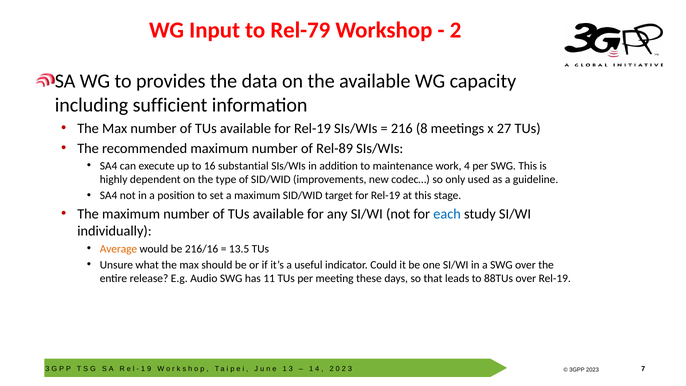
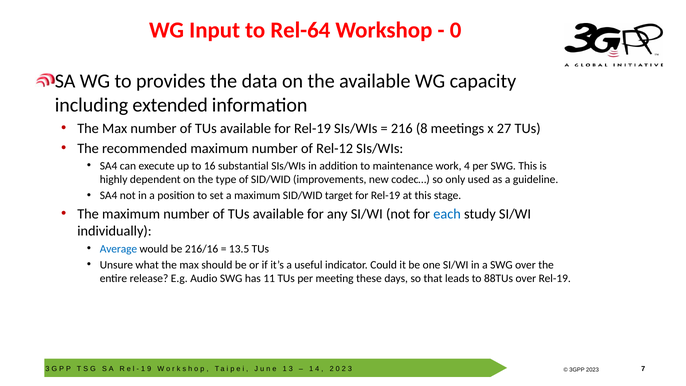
Rel-79: Rel-79 -> Rel-64
2 at (456, 30): 2 -> 0
sufficient: sufficient -> extended
Rel-89: Rel-89 -> Rel-12
Average colour: orange -> blue
